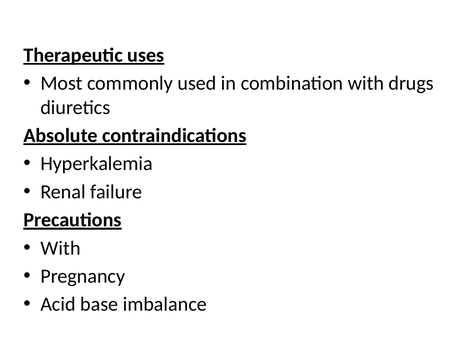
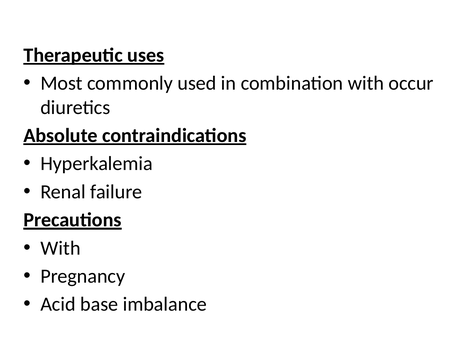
drugs: drugs -> occur
